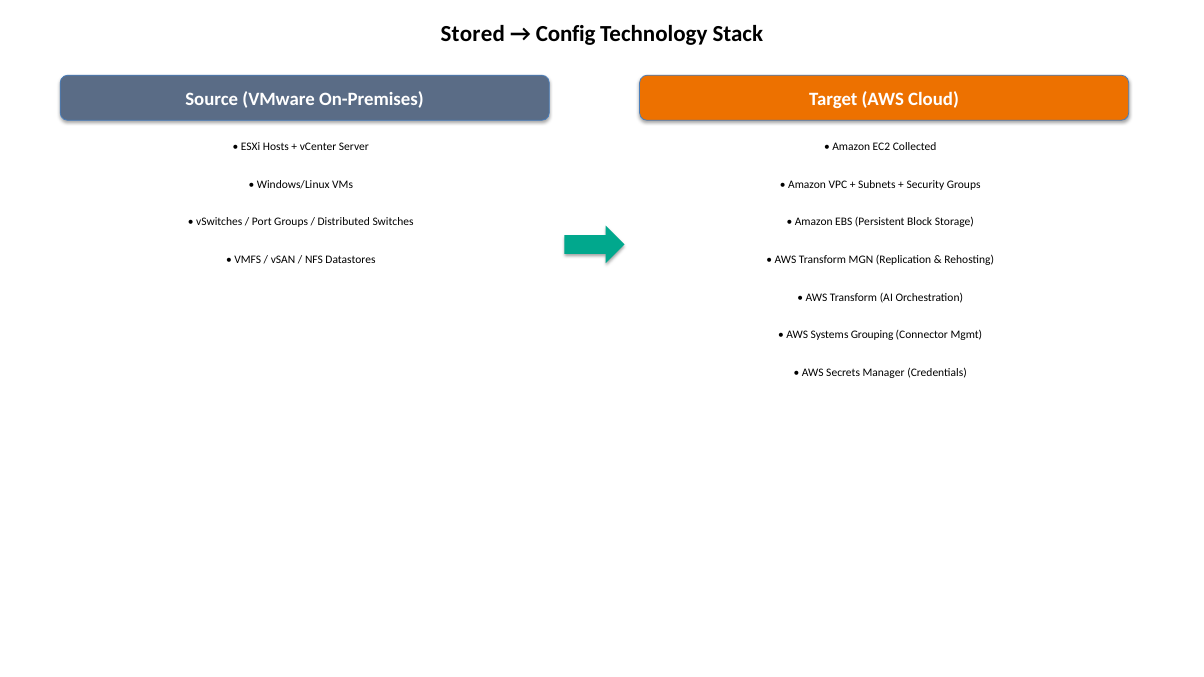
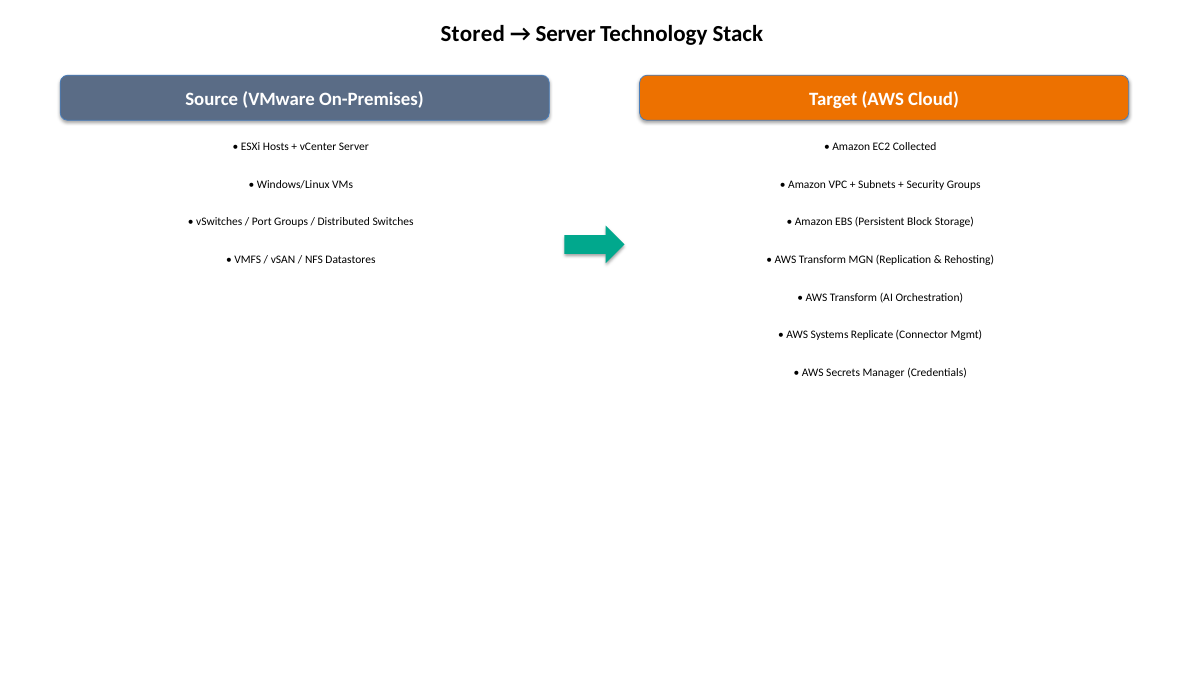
Config at (566, 34): Config -> Server
Grouping: Grouping -> Replicate
